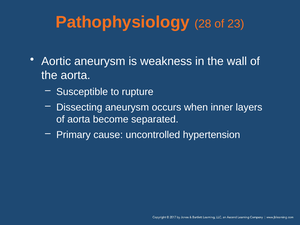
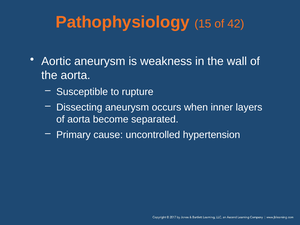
28: 28 -> 15
23: 23 -> 42
